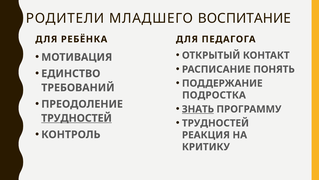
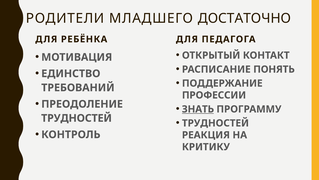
ВОСПИТАНИЕ: ВОСПИТАНИЕ -> ДОСТАТОЧНО
ПОДРОСТКА: ПОДРОСТКА -> ПРОФЕССИИ
ТРУДНОСТЕЙ at (77, 118) underline: present -> none
